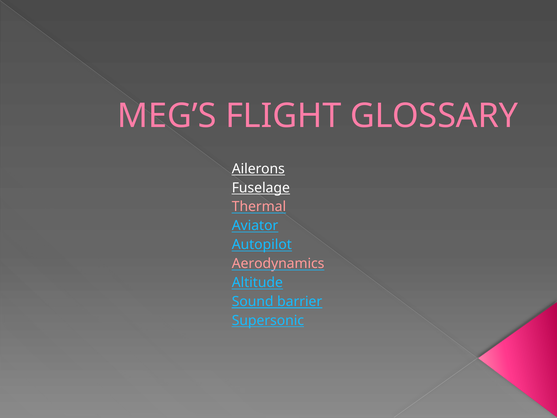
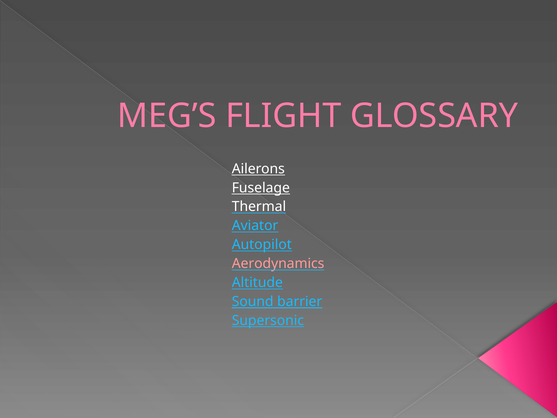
Thermal colour: pink -> white
